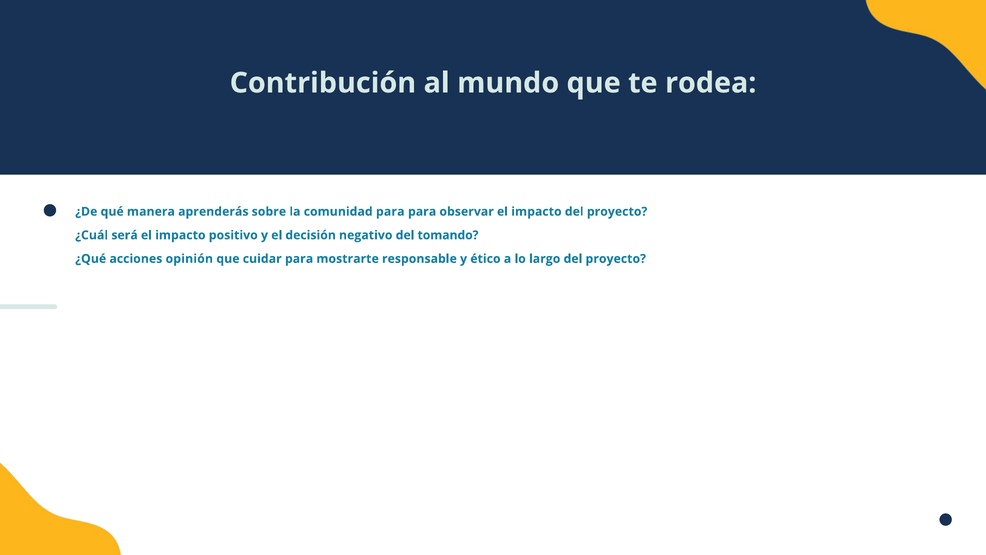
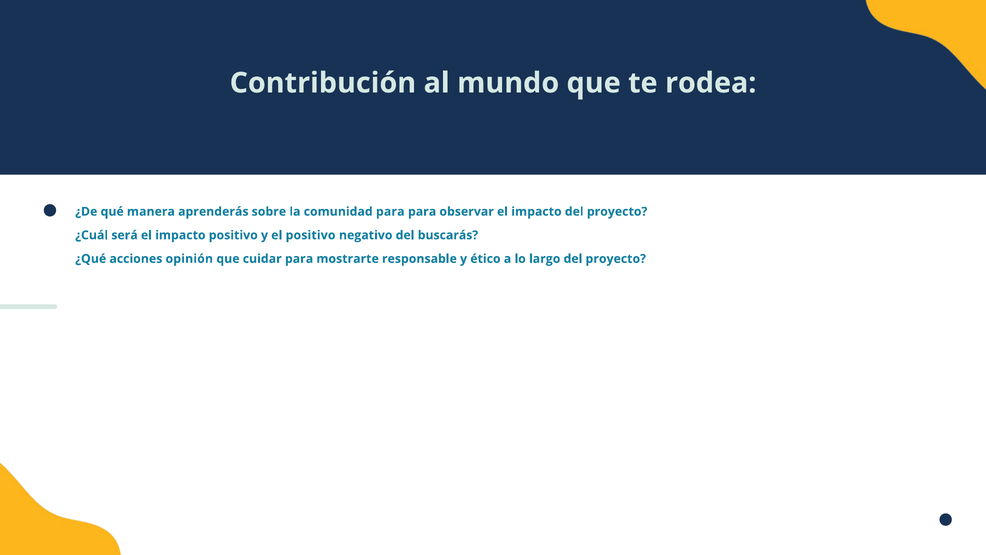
el decisión: decisión -> positivo
tomando: tomando -> buscarás
